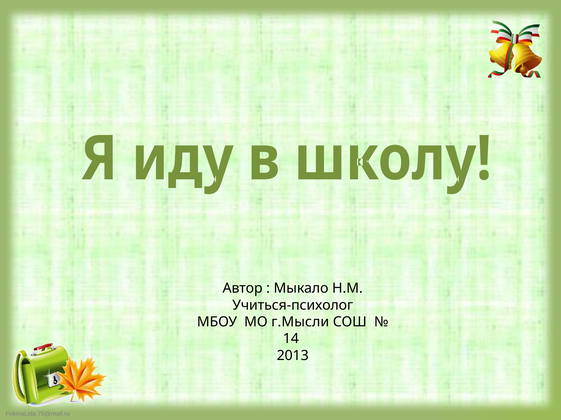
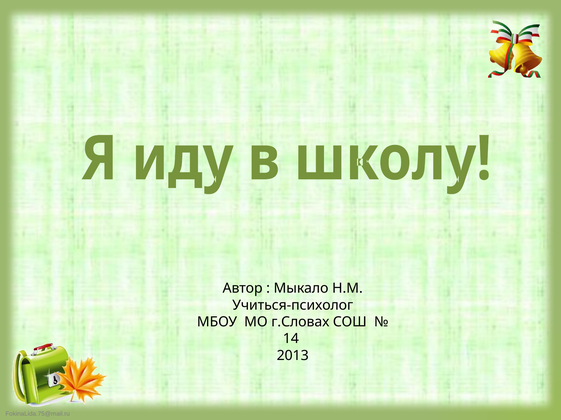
г.Мысли: г.Мысли -> г.Словах
